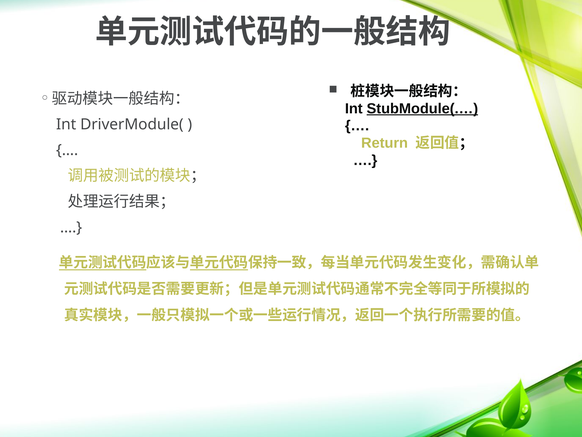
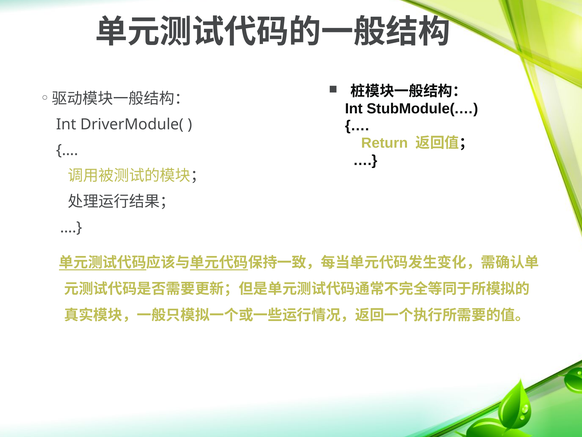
StubModule(.… underline: present -> none
